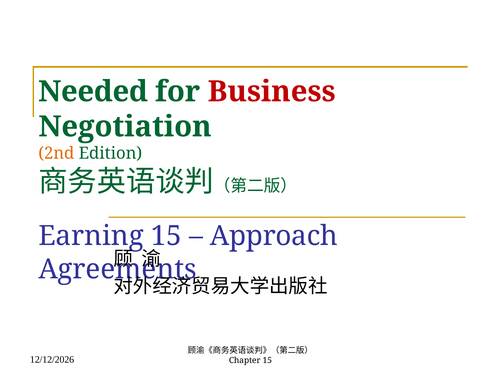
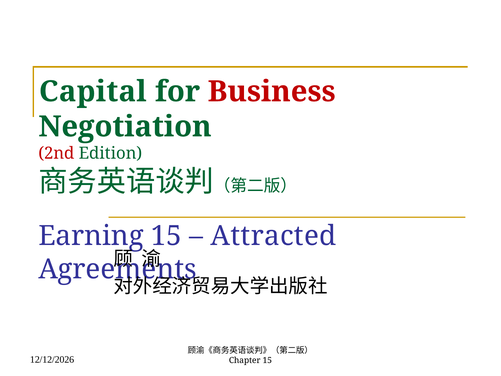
Needed: Needed -> Capital
2nd colour: orange -> red
Approach: Approach -> Attracted
